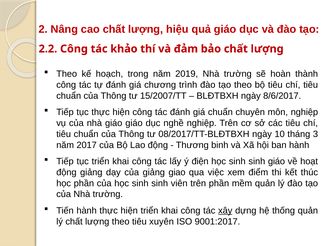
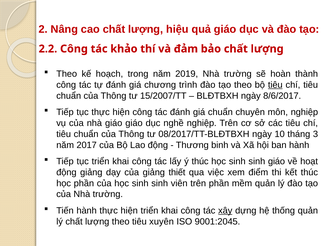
tiêu at (275, 85) underline: none -> present
ý điện: điện -> thúc
giao: giao -> thiết
9001:2017: 9001:2017 -> 9001:2045
